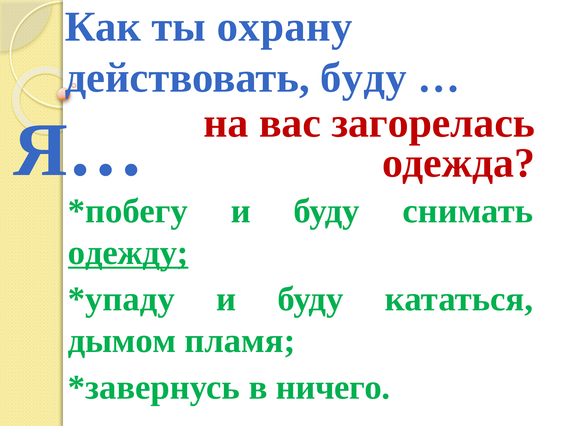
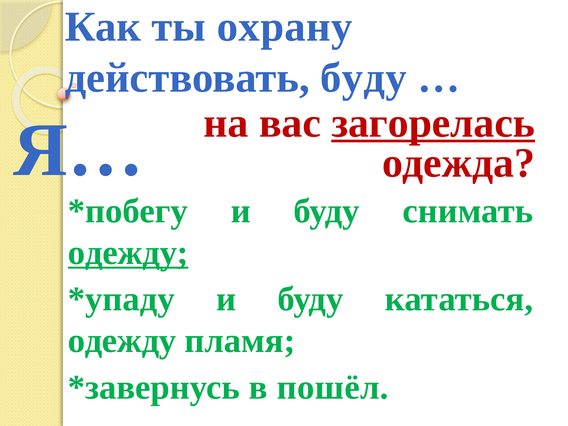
загорелась underline: none -> present
дымом at (122, 341): дымом -> одежду
ничего: ничего -> пошёл
